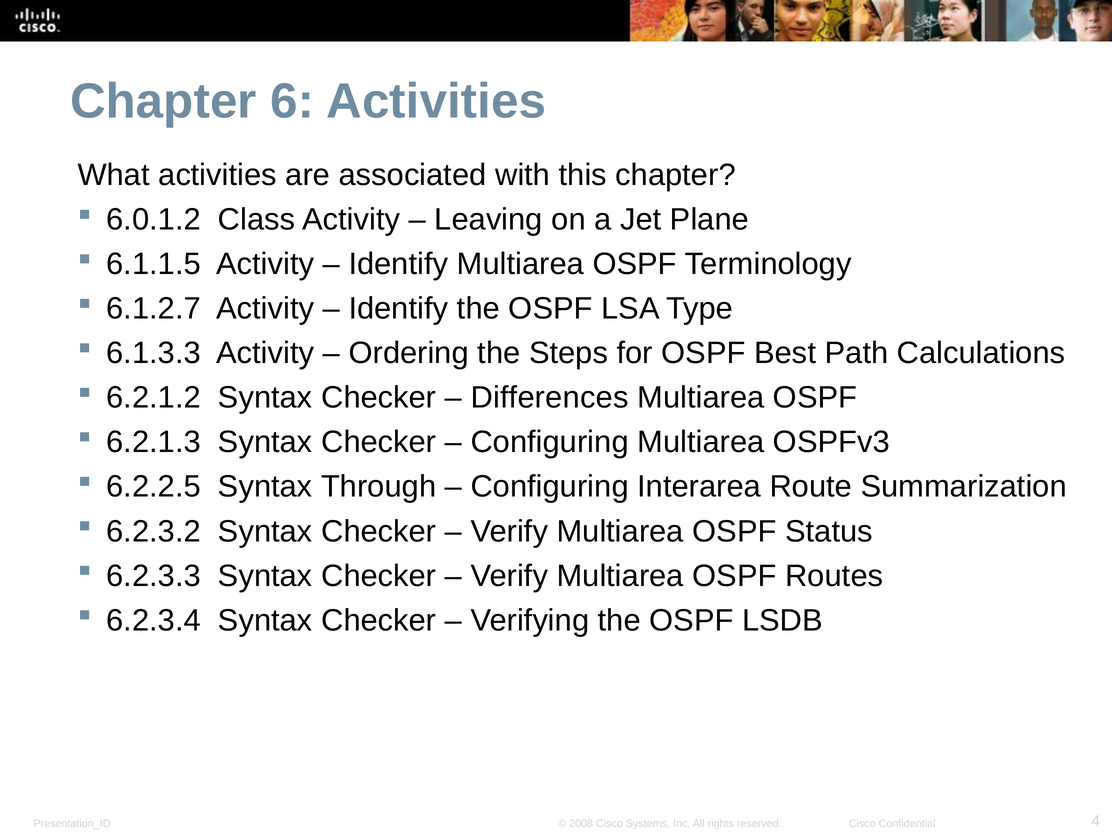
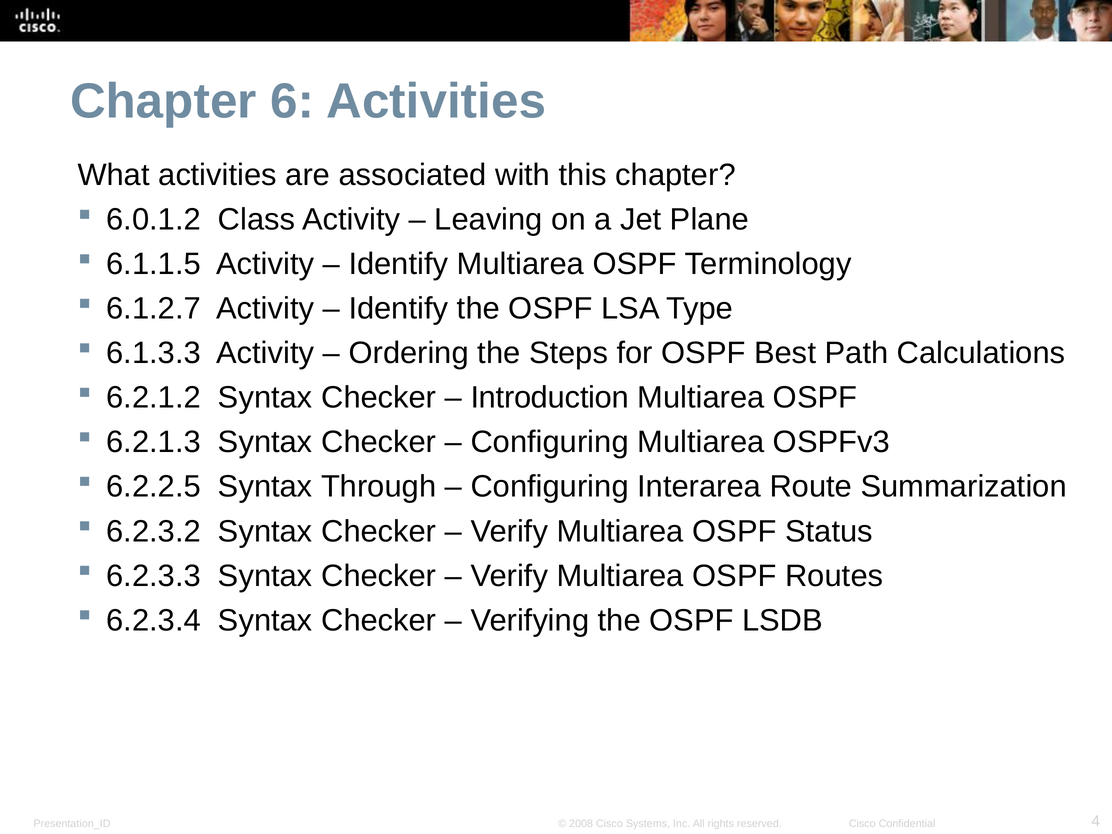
Differences: Differences -> Introduction
